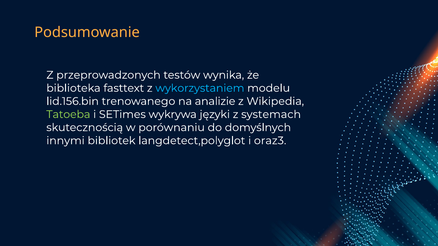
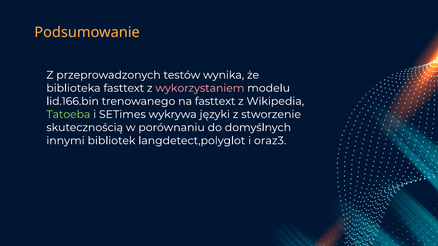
wykorzystaniem colour: light blue -> pink
lid.156.bin: lid.156.bin -> lid.166.bin
na analizie: analizie -> fasttext
systemach: systemach -> stworzenie
